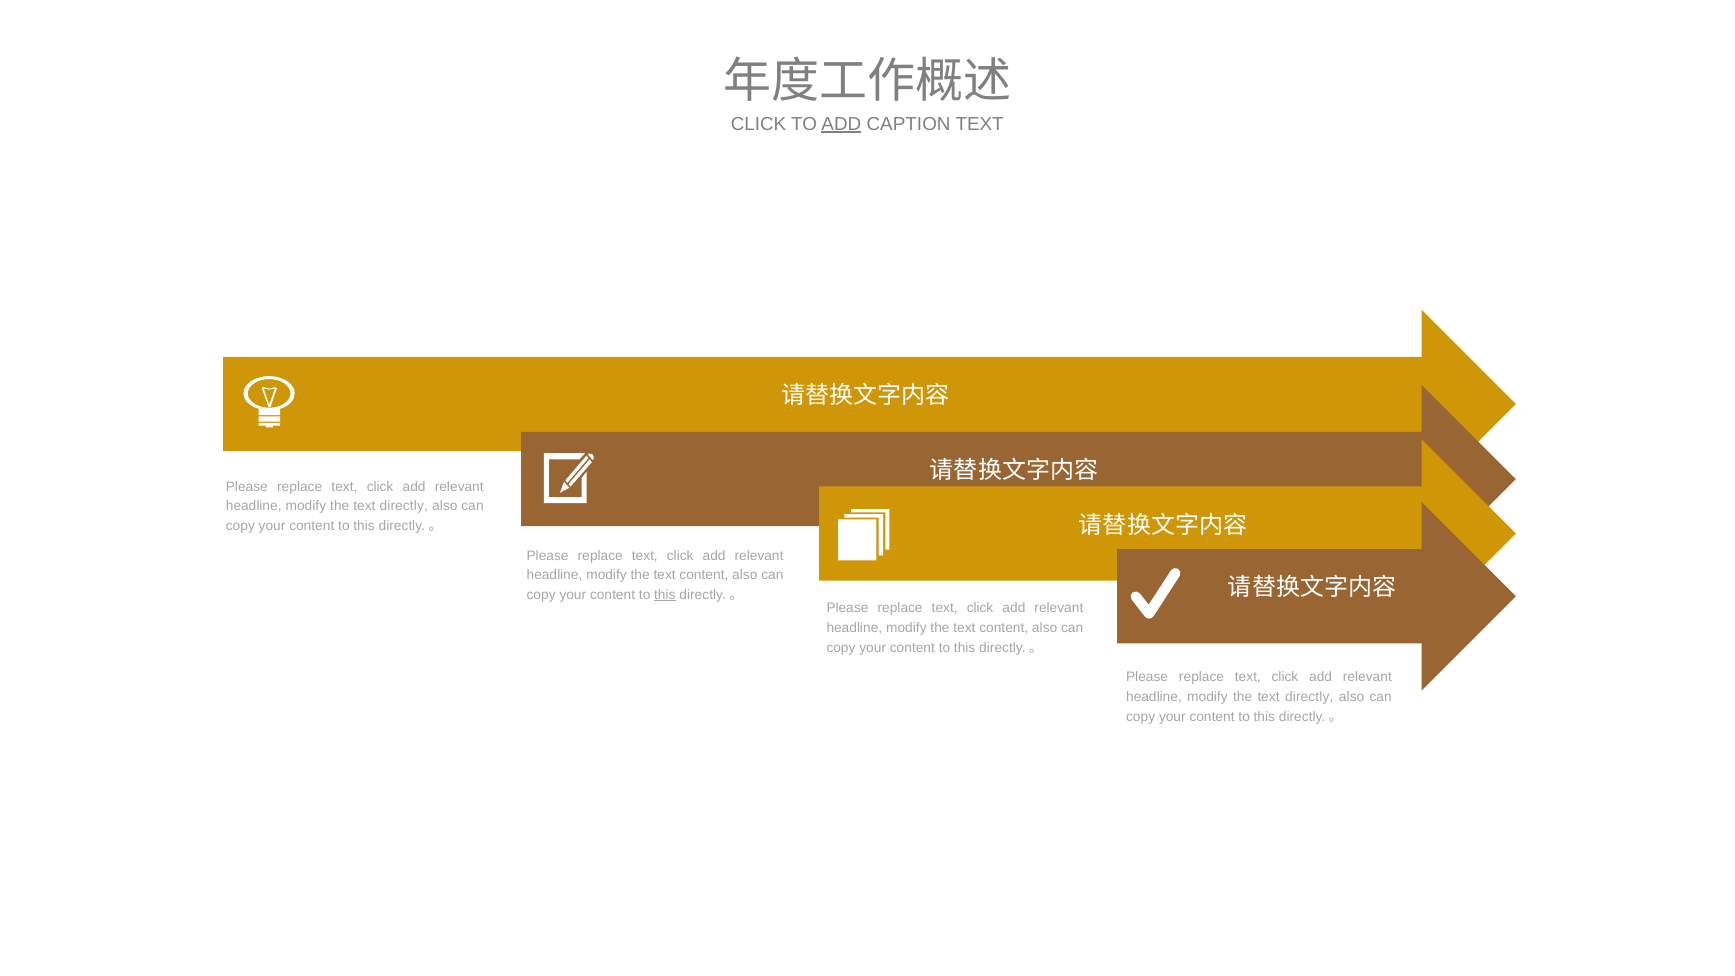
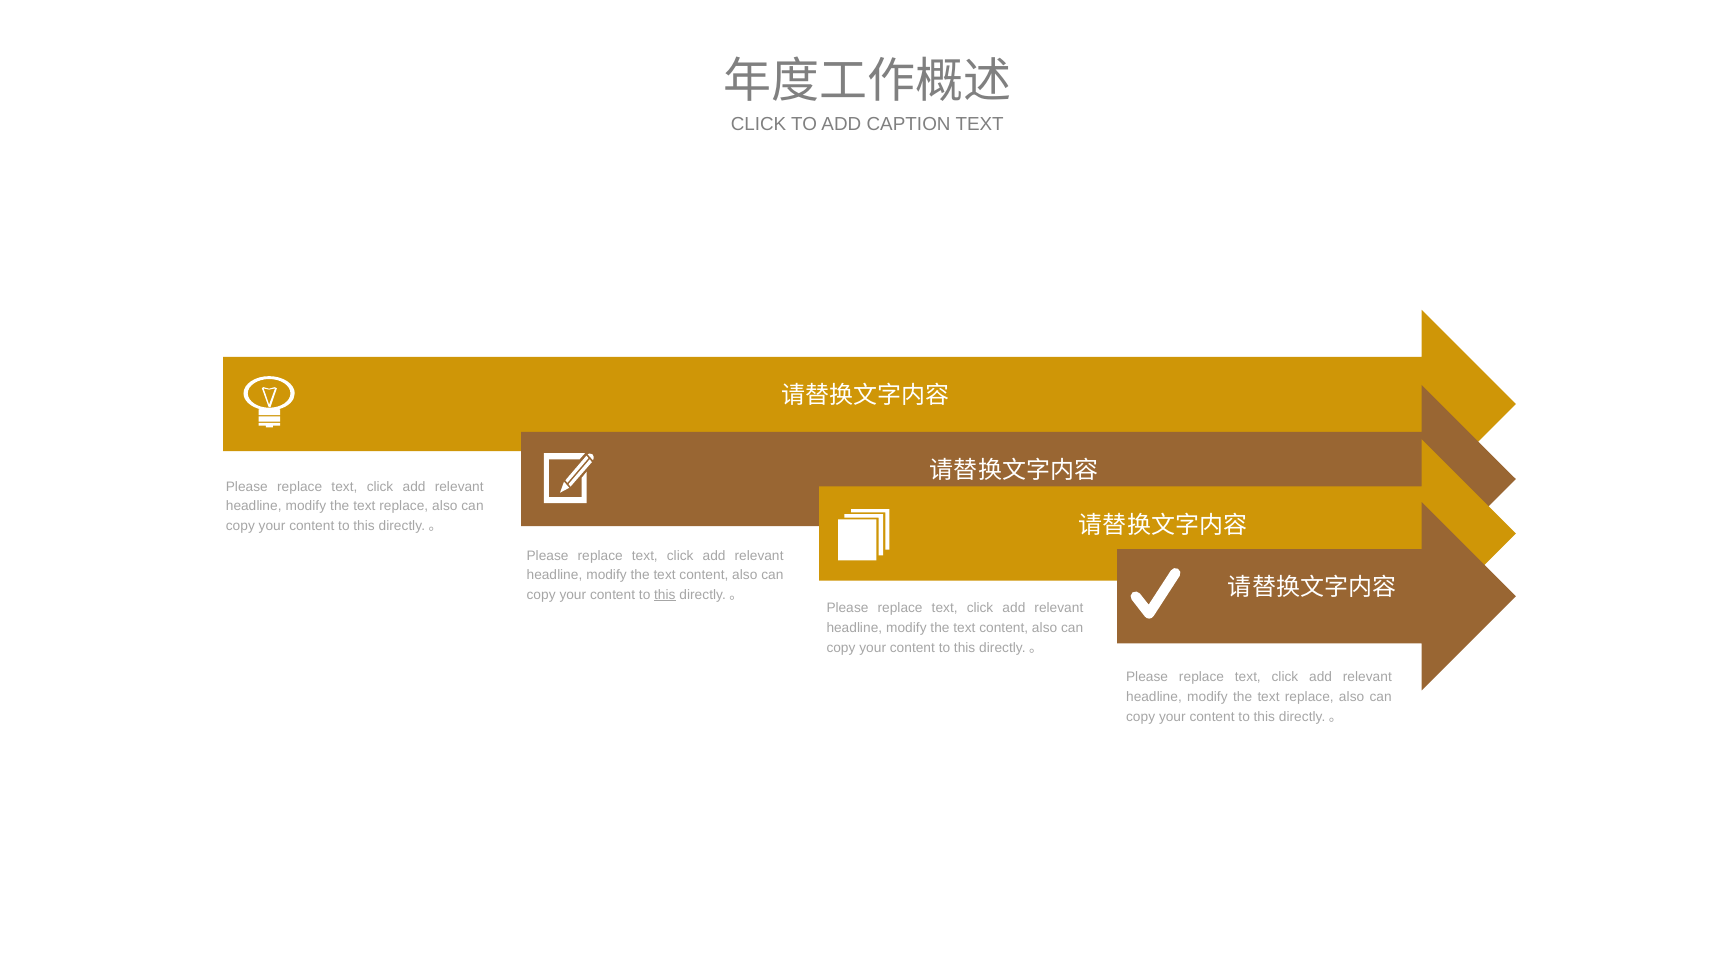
ADD at (841, 124) underline: present -> none
directly at (404, 506): directly -> replace
directly at (1309, 697): directly -> replace
